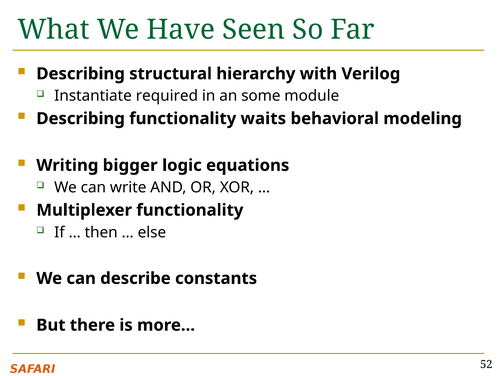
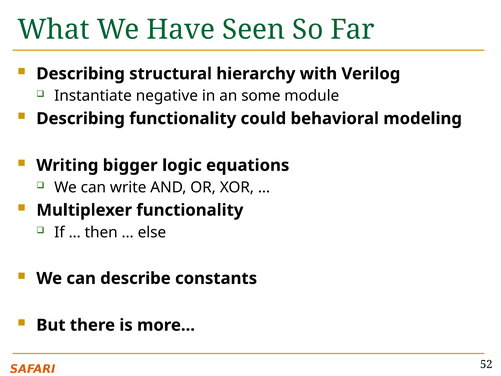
required: required -> negative
waits: waits -> could
